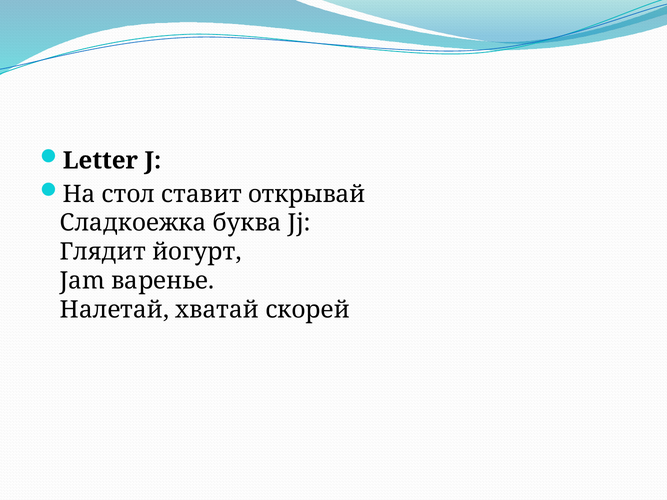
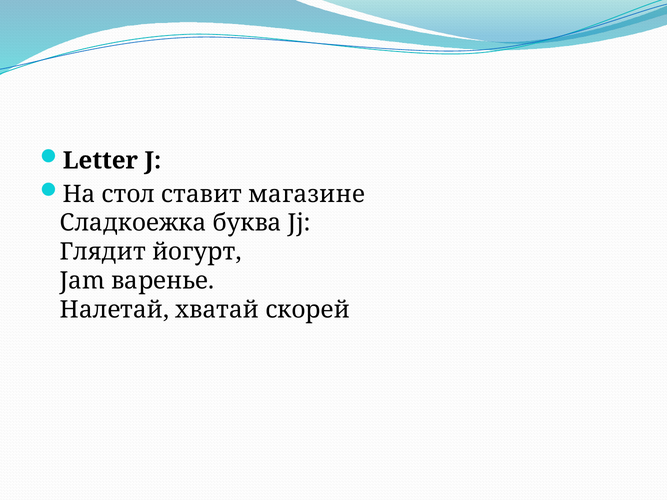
открывай: открывай -> магазине
